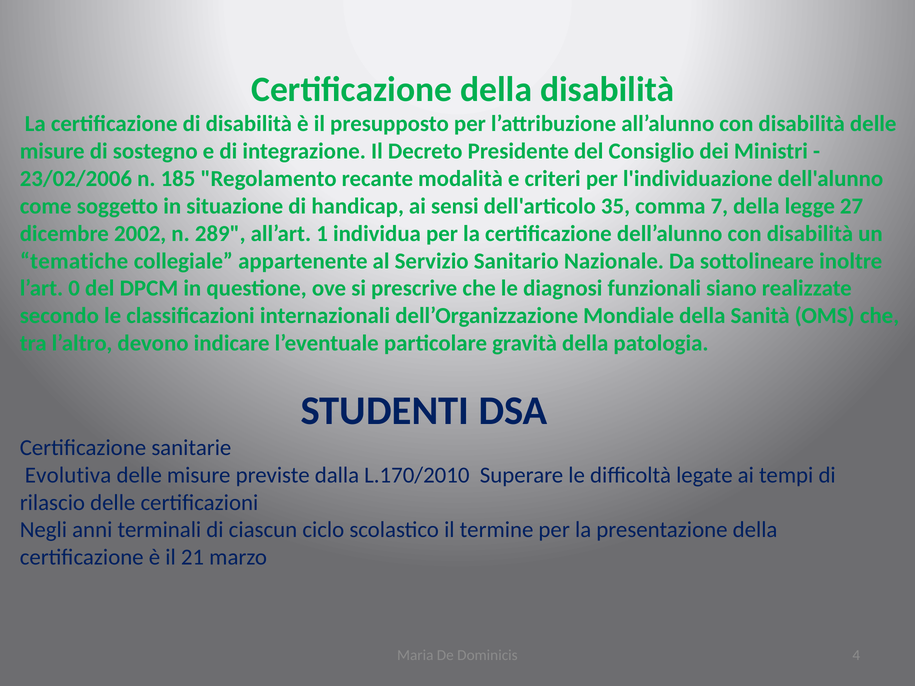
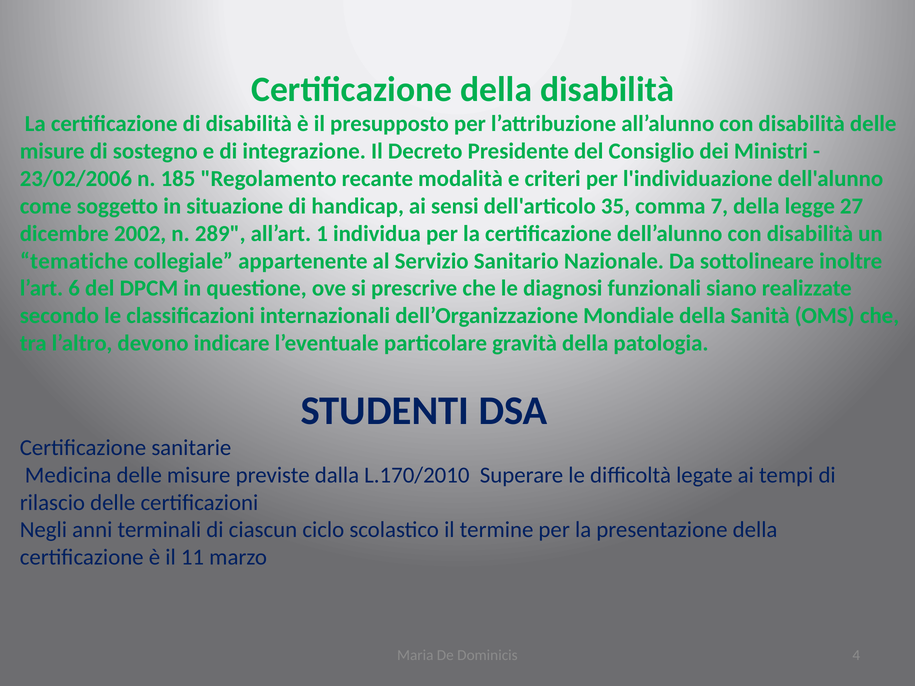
0: 0 -> 6
Evolutiva: Evolutiva -> Medicina
21: 21 -> 11
